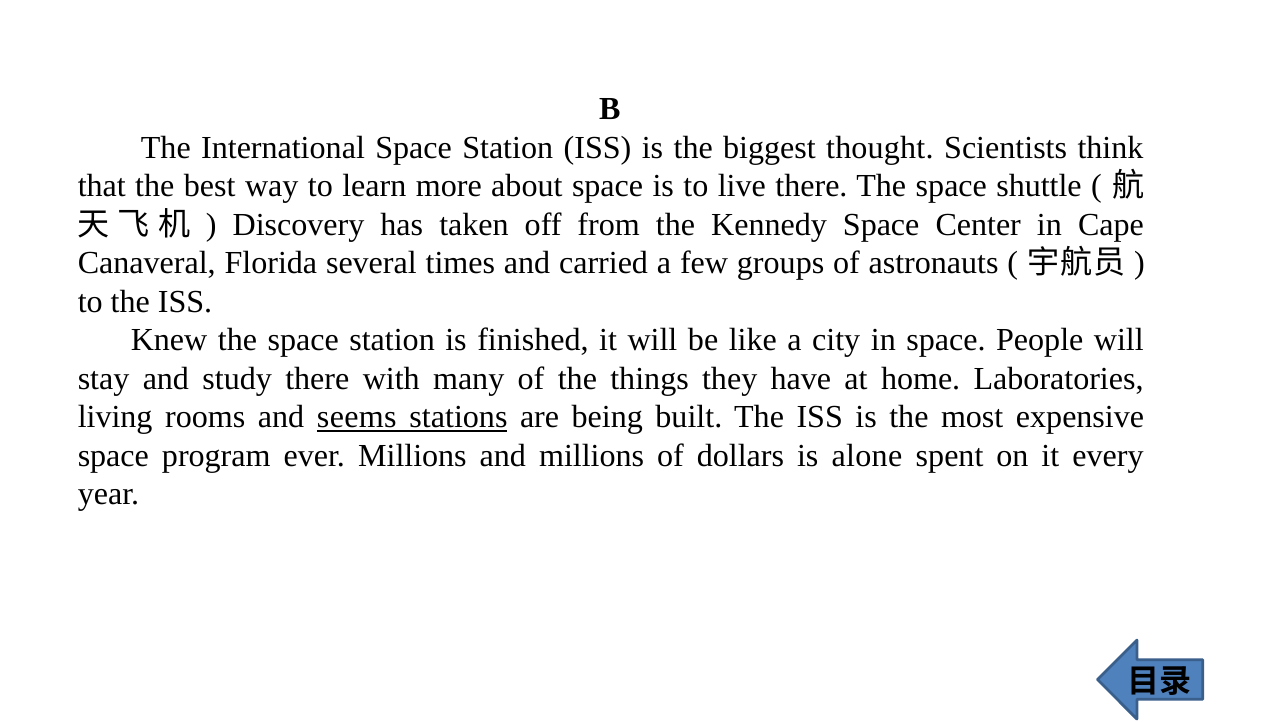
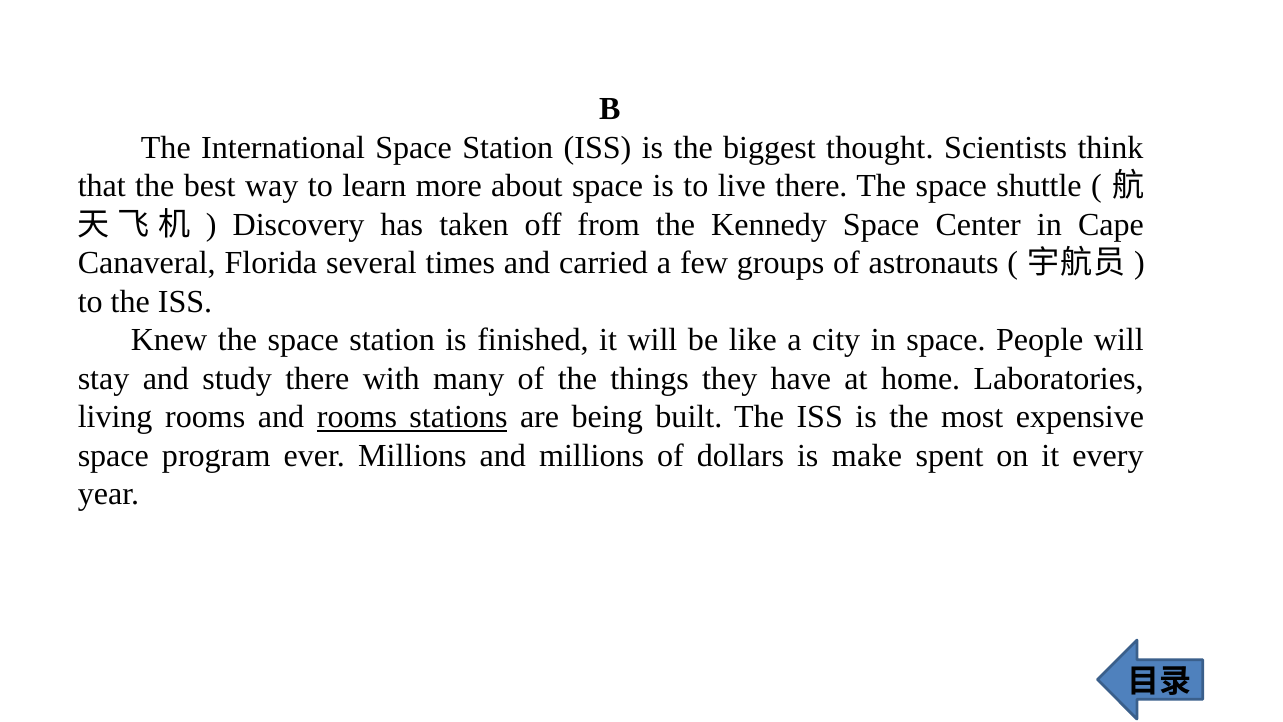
and seems: seems -> rooms
alone: alone -> make
